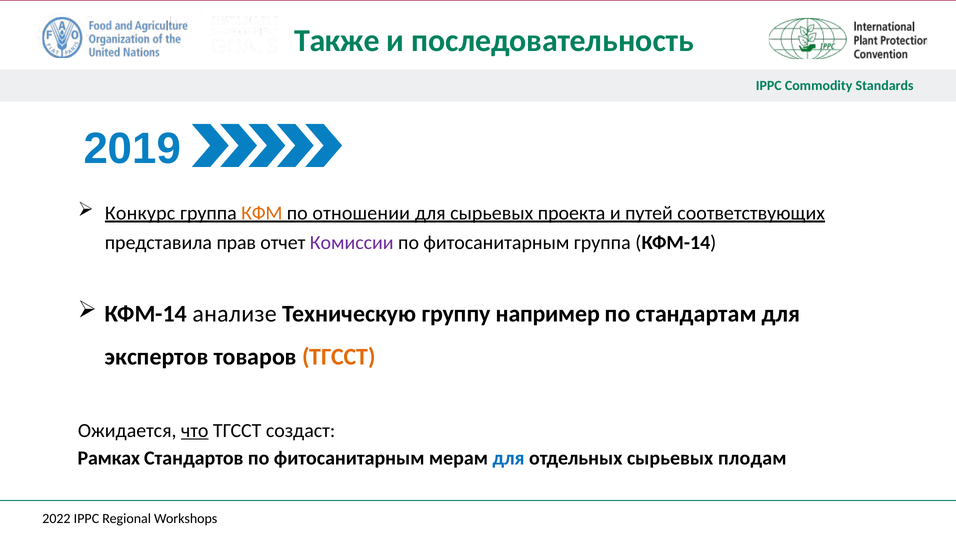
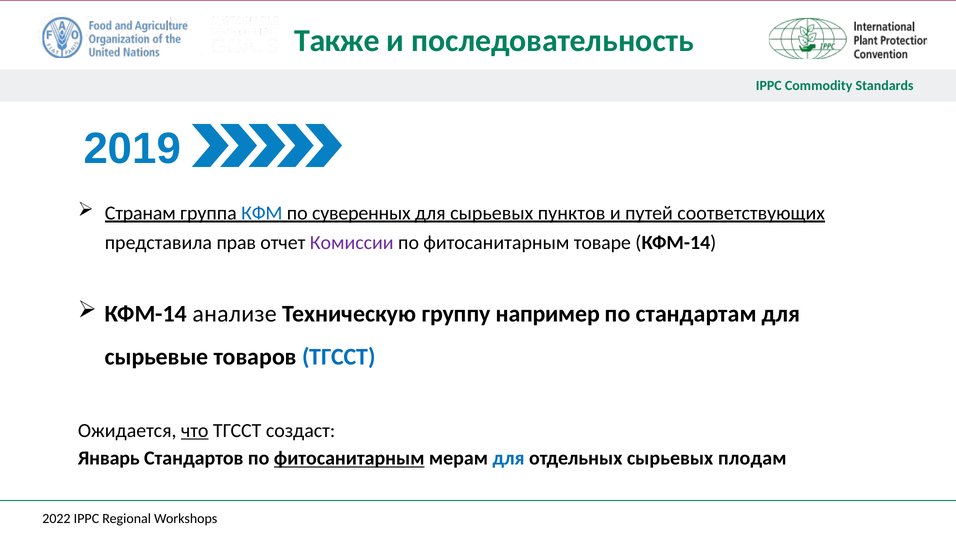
Конкурс: Конкурс -> Странам
КФМ colour: orange -> blue
отношении: отношении -> суверенных
проекта: проекта -> пунктов
фитосанитарным группа: группа -> товаре
экспертов: экспертов -> сырьевые
ТГССТ at (339, 357) colour: orange -> blue
Рамках: Рамках -> Январь
фитосанитарным at (349, 458) underline: none -> present
